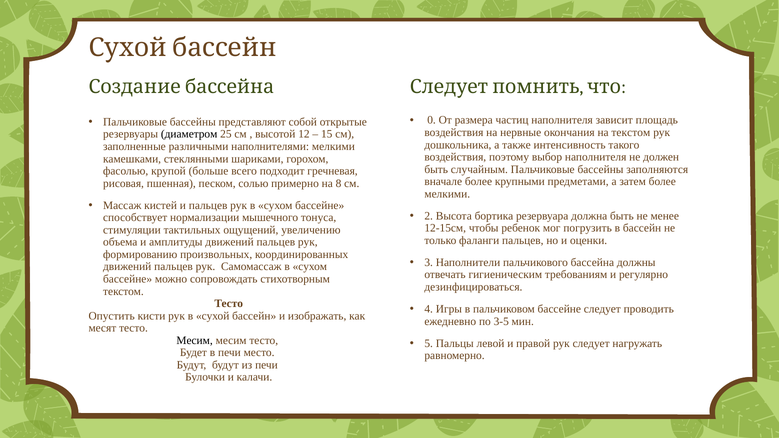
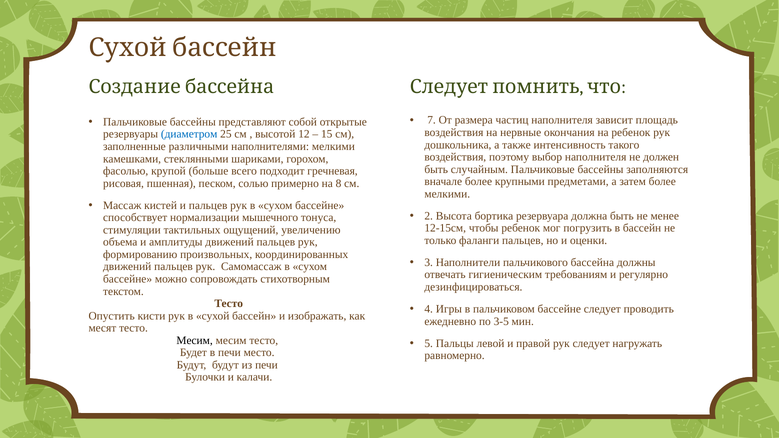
0: 0 -> 7
на текстом: текстом -> ребенок
диаметром colour: black -> blue
